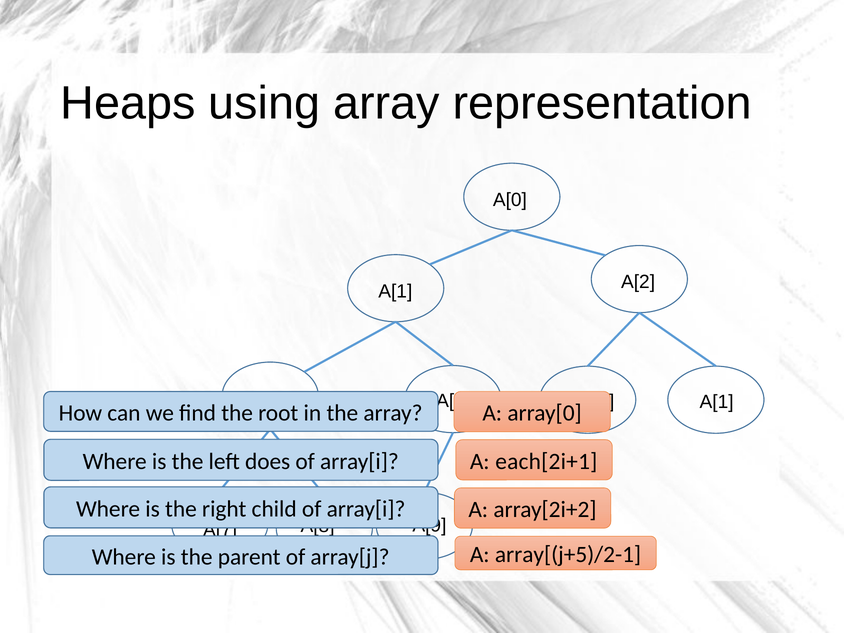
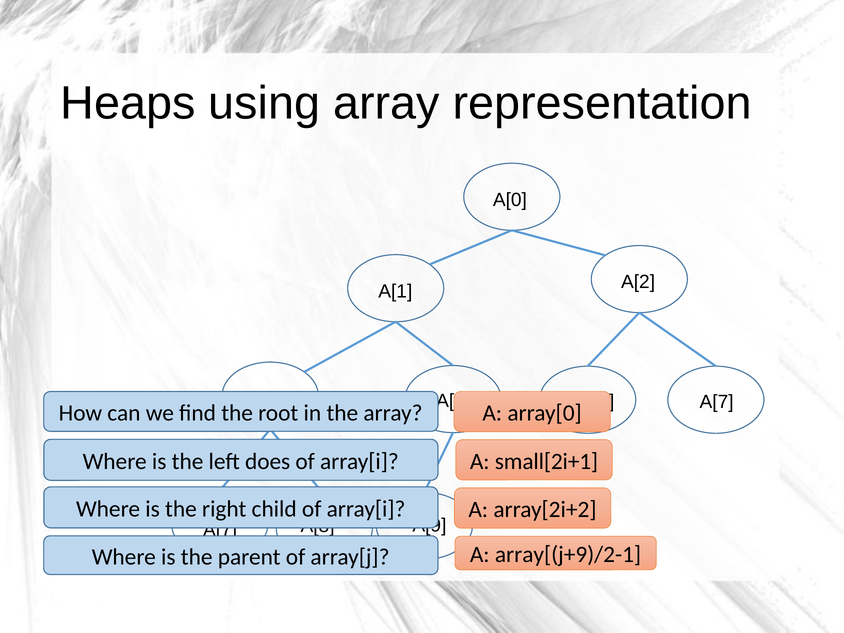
A[1 at (717, 402): A[1 -> A[7
each[2i+1: each[2i+1 -> small[2i+1
array[(j+5)/2-1: array[(j+5)/2-1 -> array[(j+9)/2-1
